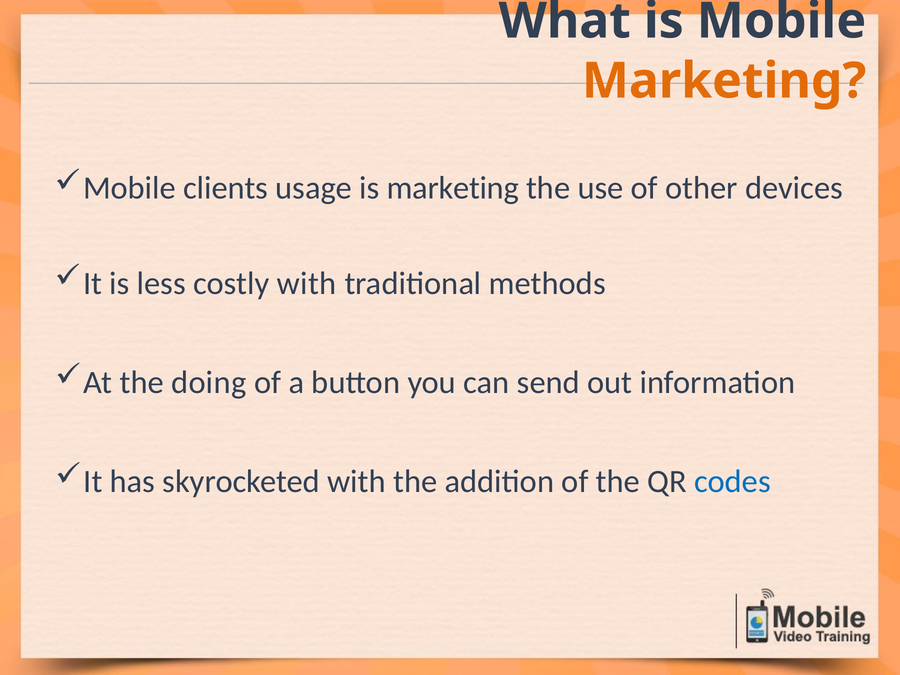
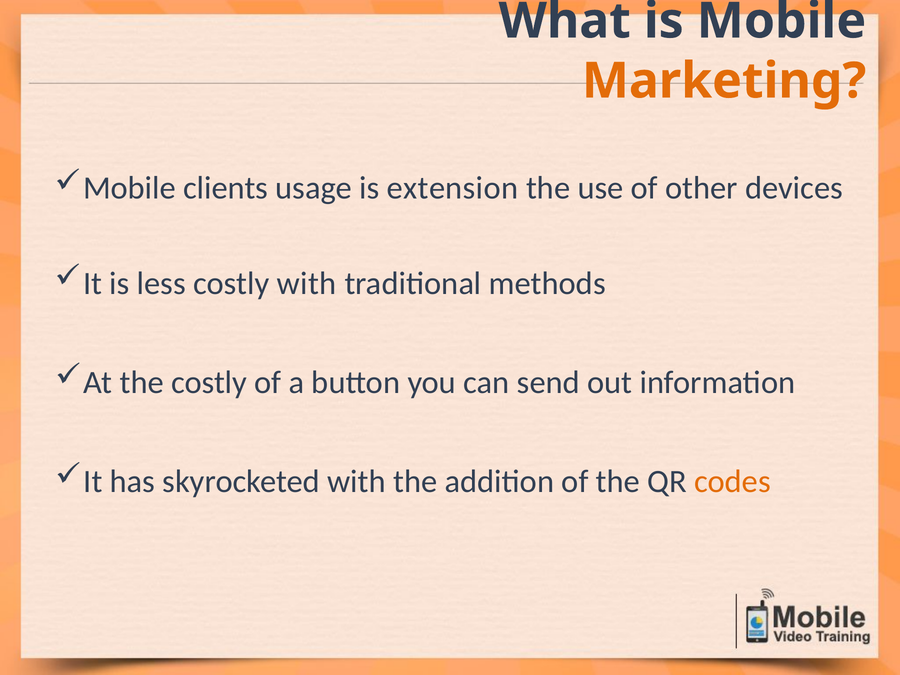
is marketing: marketing -> extension
the doing: doing -> costly
codes colour: blue -> orange
